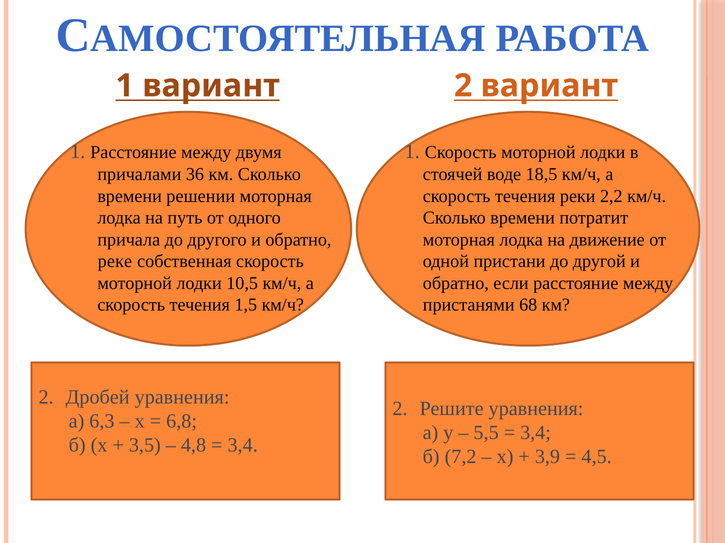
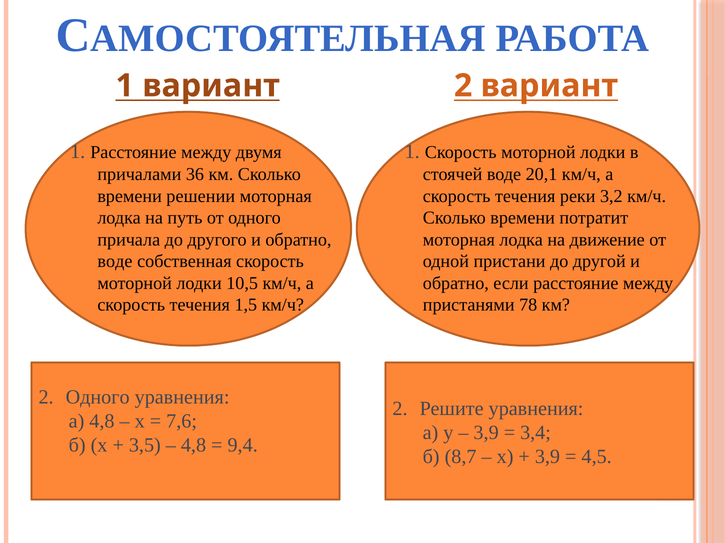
18,5: 18,5 -> 20,1
2,2: 2,2 -> 3,2
реке at (115, 262): реке -> воде
68: 68 -> 78
2 Дробей: Дробей -> Одного
а 6,3: 6,3 -> 4,8
6,8: 6,8 -> 7,6
5,5 at (486, 433): 5,5 -> 3,9
3,4 at (243, 446): 3,4 -> 9,4
7,2: 7,2 -> 8,7
